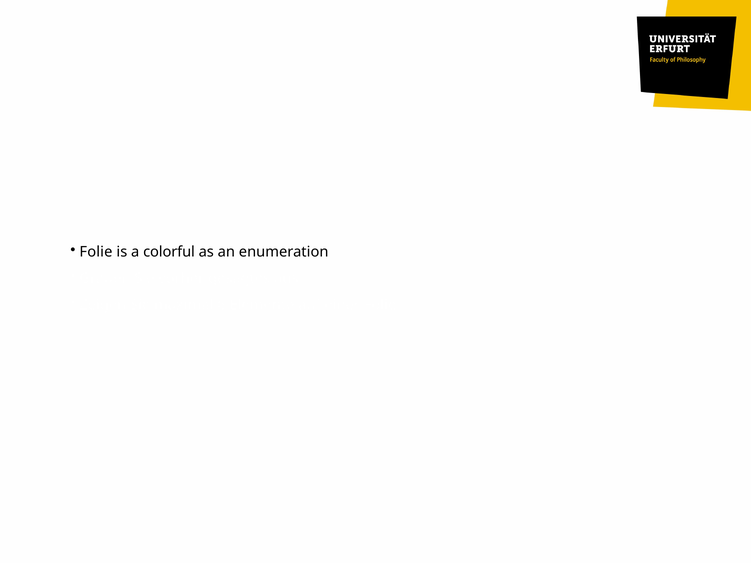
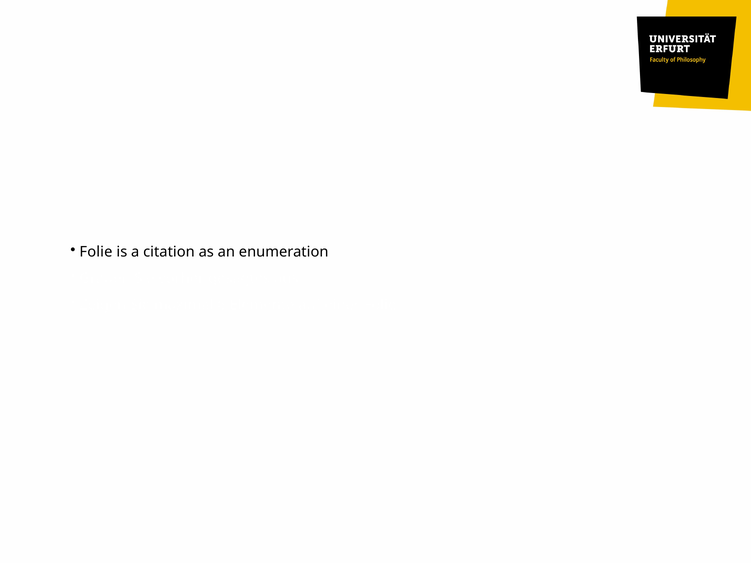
colorful: colorful -> citation
